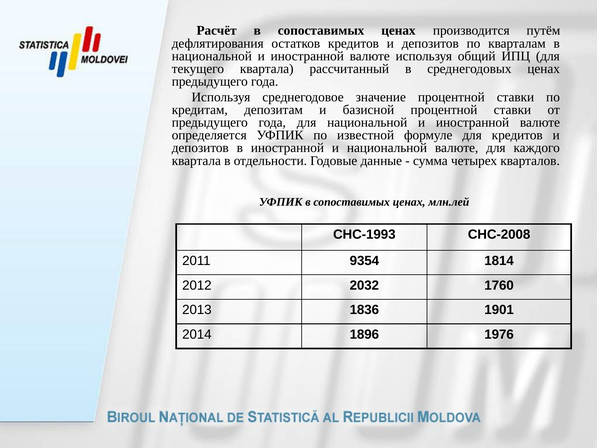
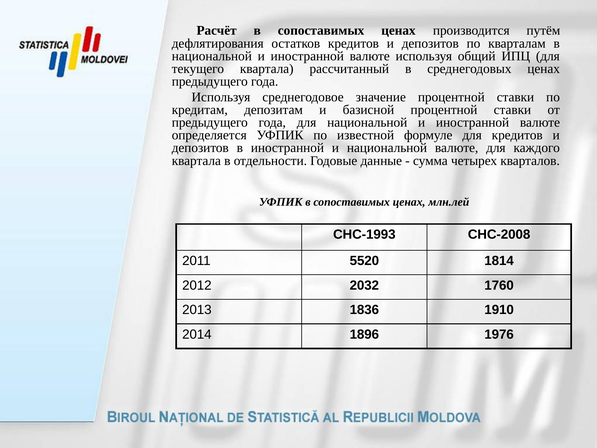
9354: 9354 -> 5520
1901: 1901 -> 1910
